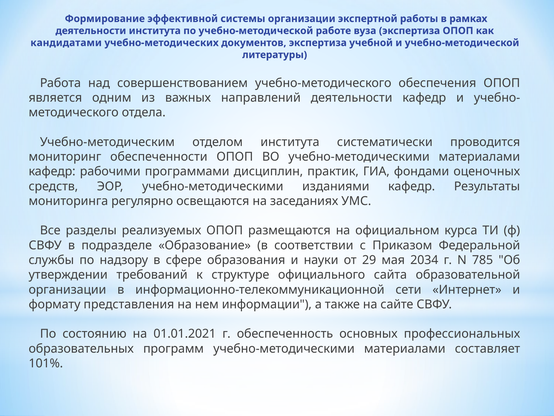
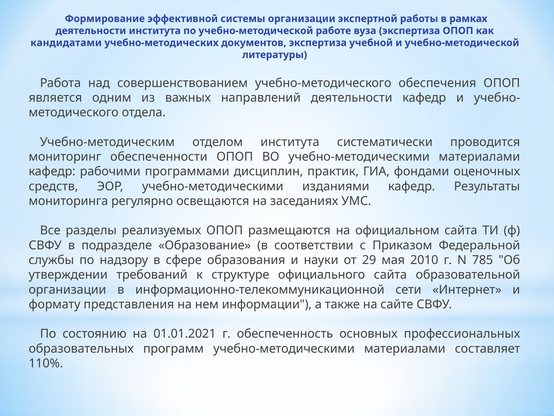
официальном курса: курса -> сайта
2034: 2034 -> 2010
101%: 101% -> 110%
